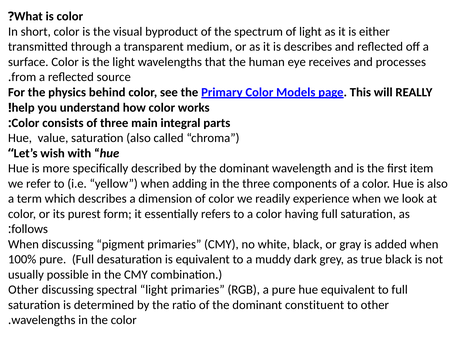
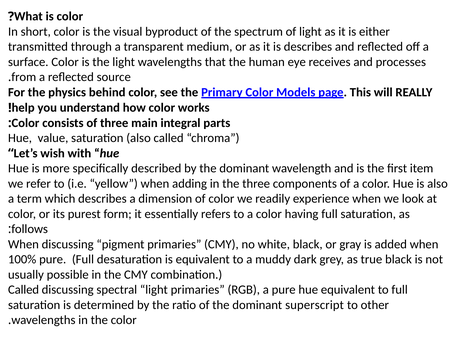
Other at (23, 290): Other -> Called
constituent: constituent -> superscript
